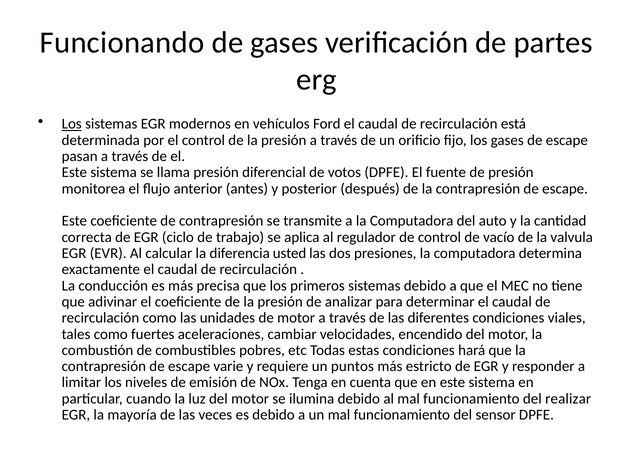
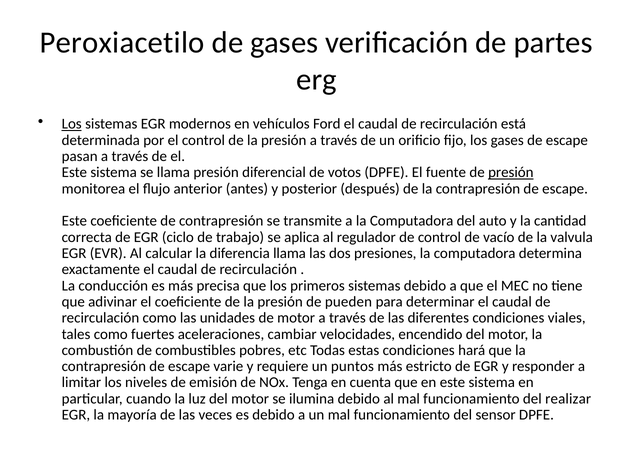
Funcionando: Funcionando -> Peroxiacetilo
presión at (511, 172) underline: none -> present
diferencia usted: usted -> llama
analizar: analizar -> pueden
